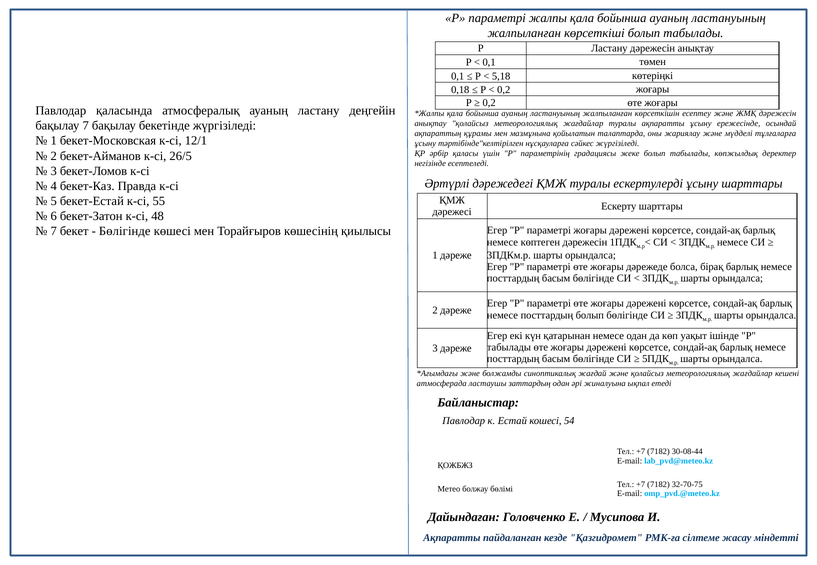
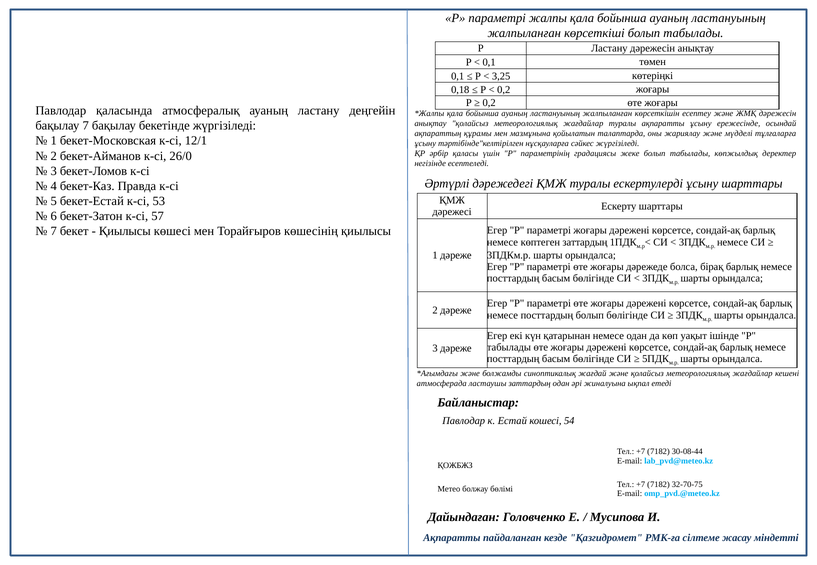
5,18: 5,18 -> 3,25
26/5: 26/5 -> 26/0
55: 55 -> 53
48: 48 -> 57
Бөлігінде at (125, 231): Бөлігінде -> Қиылысы
көптеген дәрежесін: дәрежесін -> заттардың
